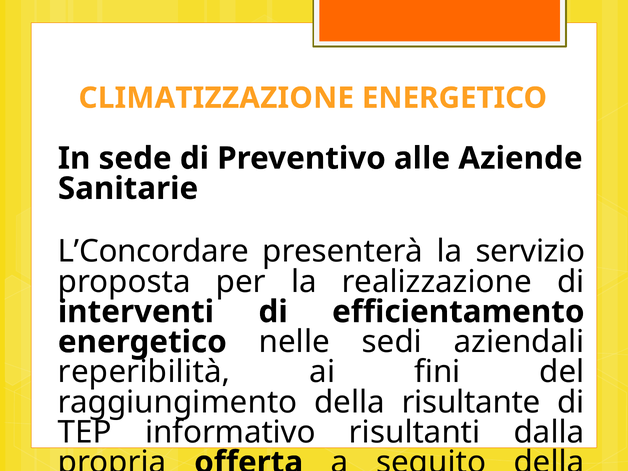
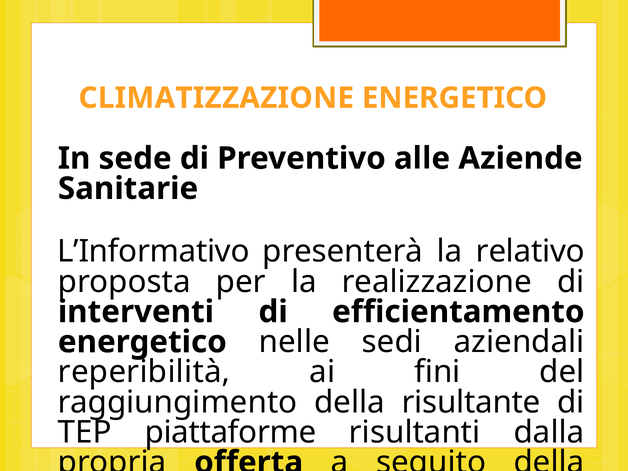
L’Concordare: L’Concordare -> L’Informativo
servizio: servizio -> relativo
informativo: informativo -> piattaforme
